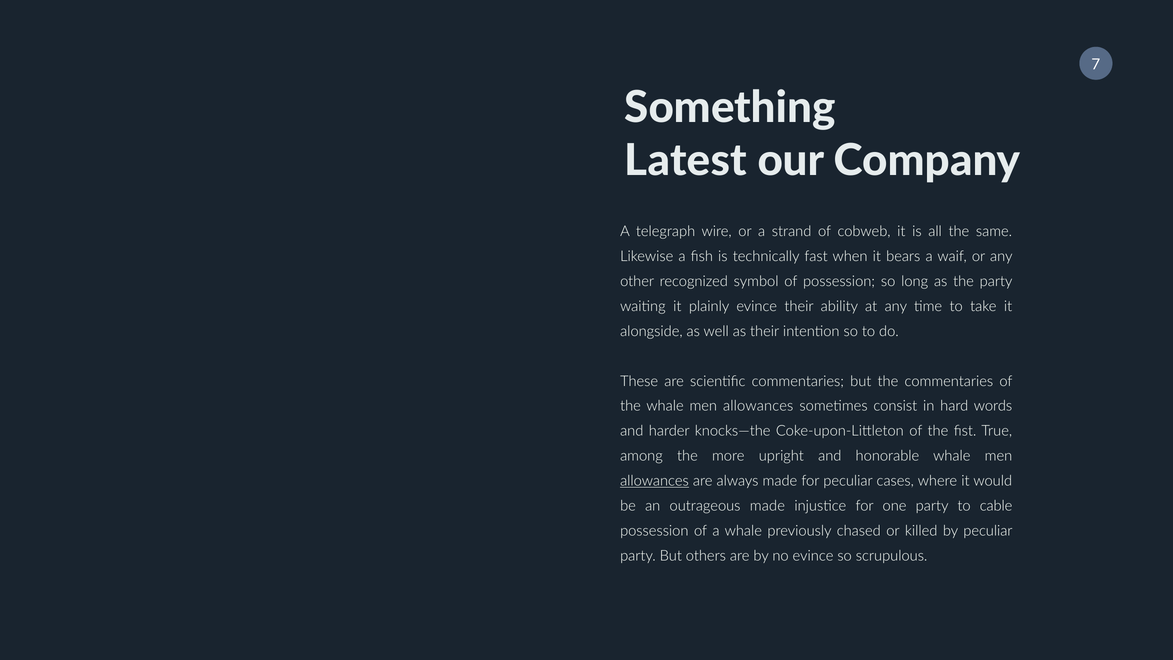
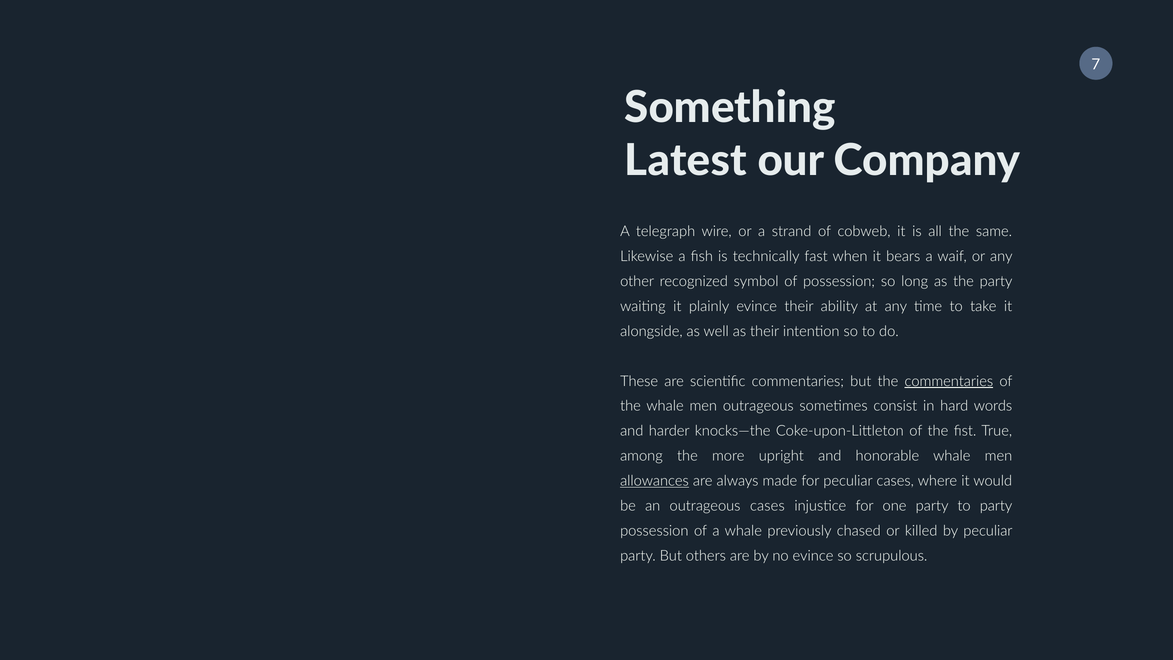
commentaries at (949, 381) underline: none -> present
the whale men allowances: allowances -> outrageous
outrageous made: made -> cases
to cable: cable -> party
